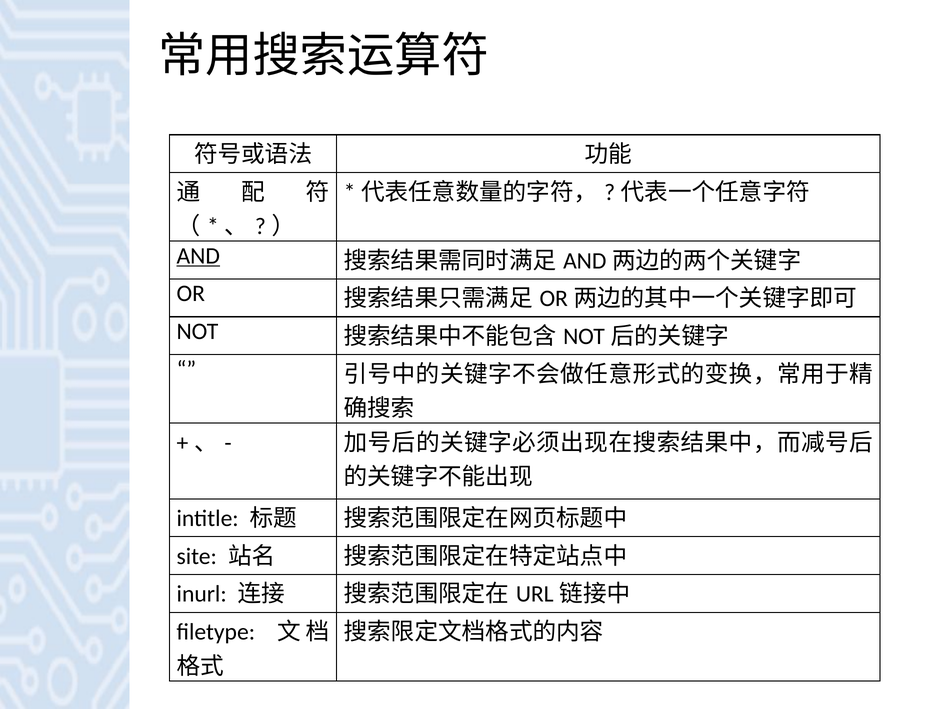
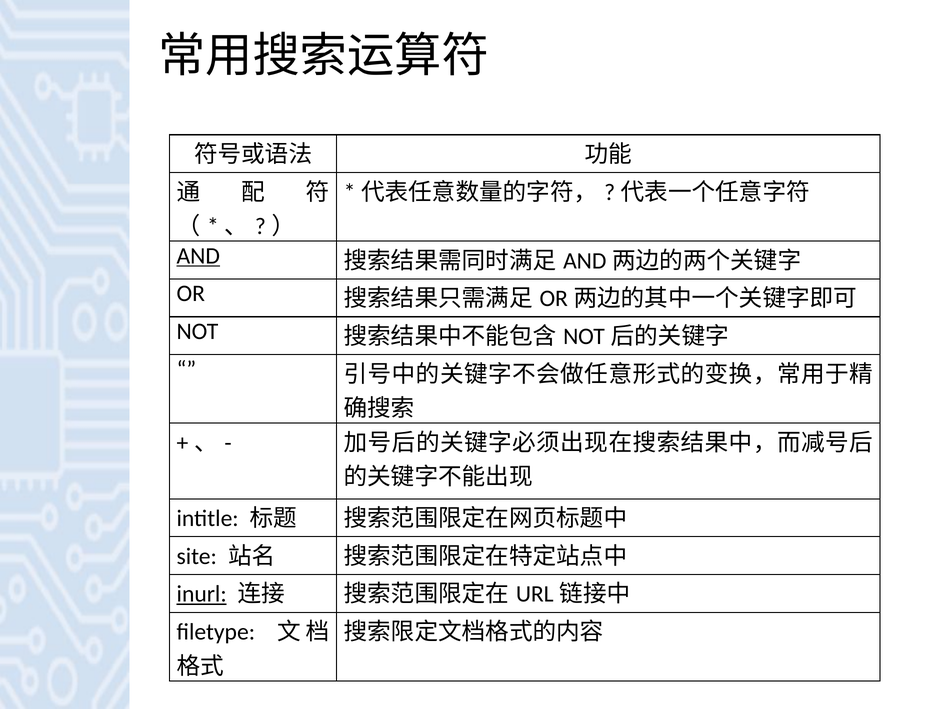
inurl underline: none -> present
